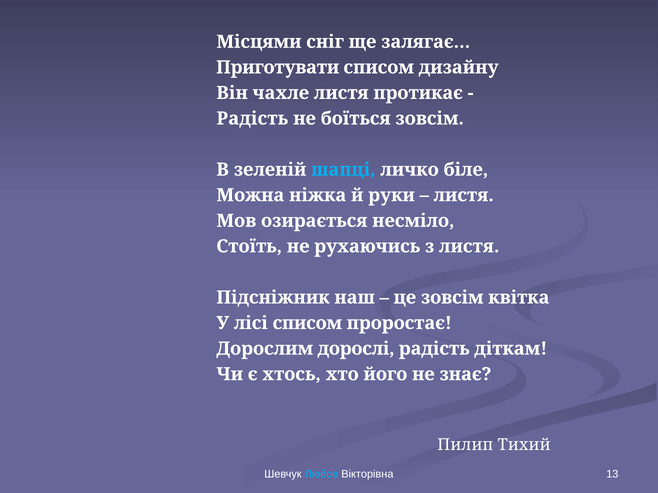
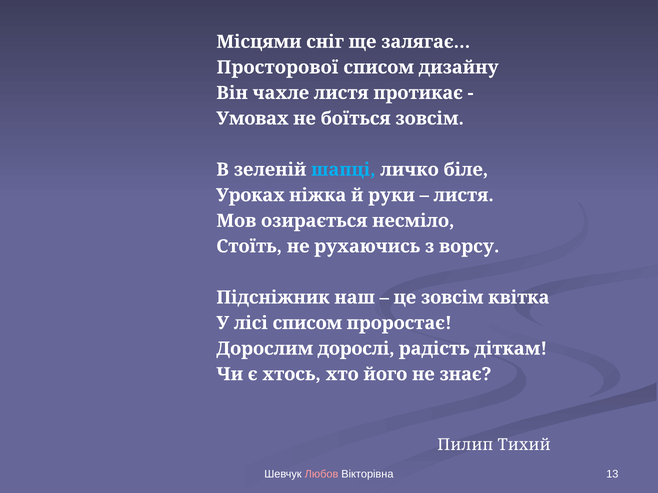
Приготувати: Приготувати -> Просторової
Радість at (252, 119): Радість -> Умовах
Можна: Можна -> Уроках
з листя: листя -> ворсу
Любов colour: light blue -> pink
